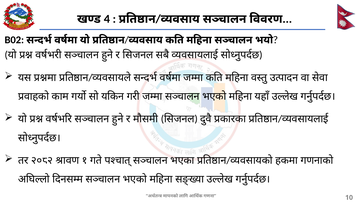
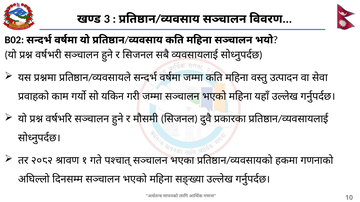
4: 4 -> 3
